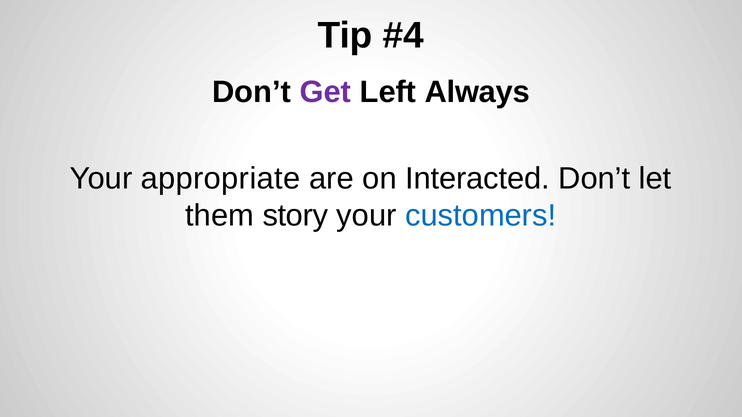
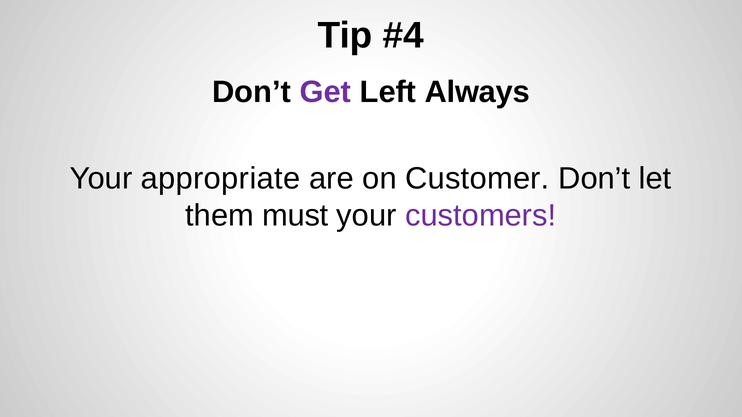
Interacted: Interacted -> Customer
story: story -> must
customers colour: blue -> purple
